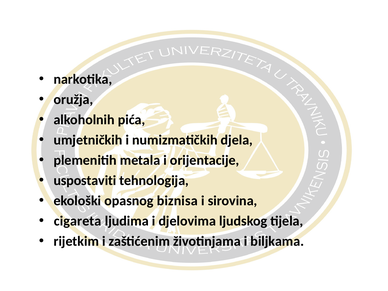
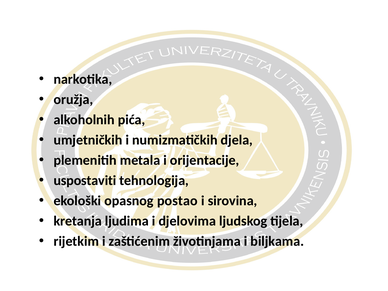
biznisa: biznisa -> postao
cigareta: cigareta -> kretanja
